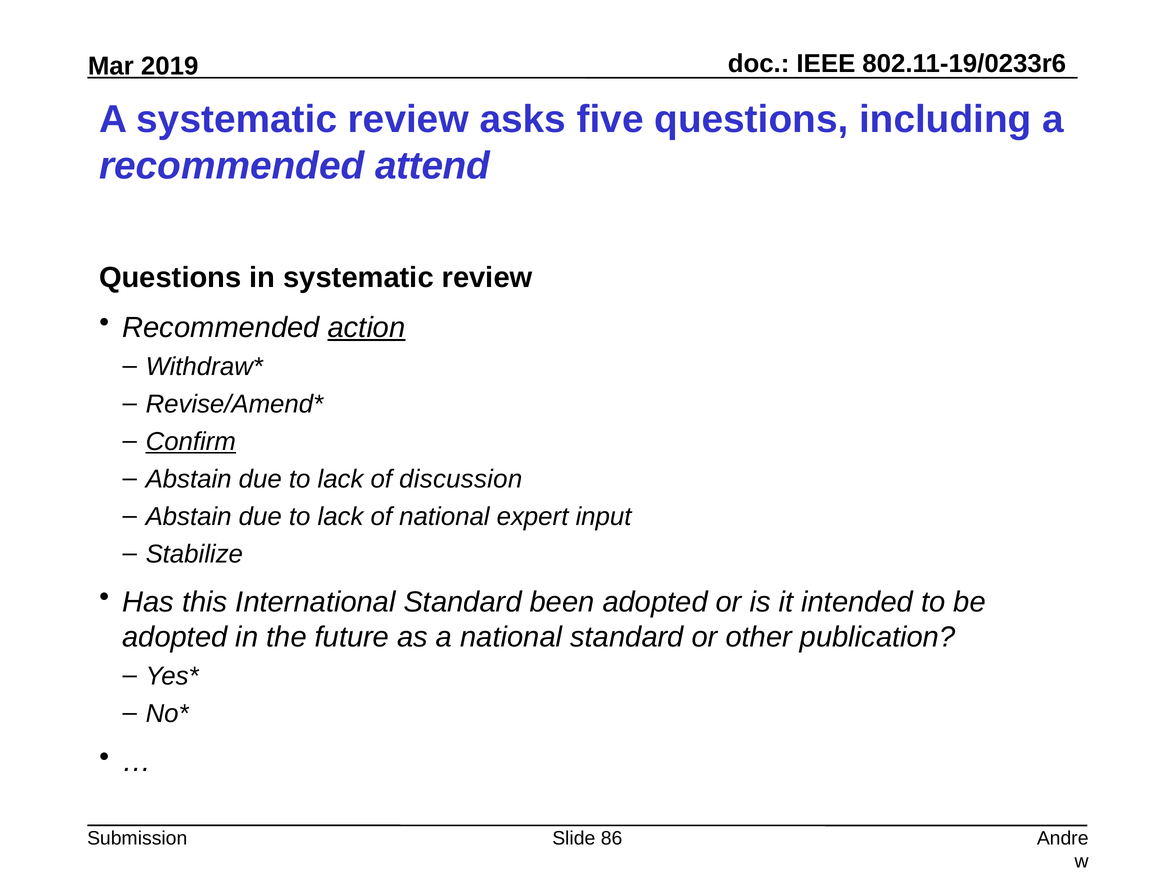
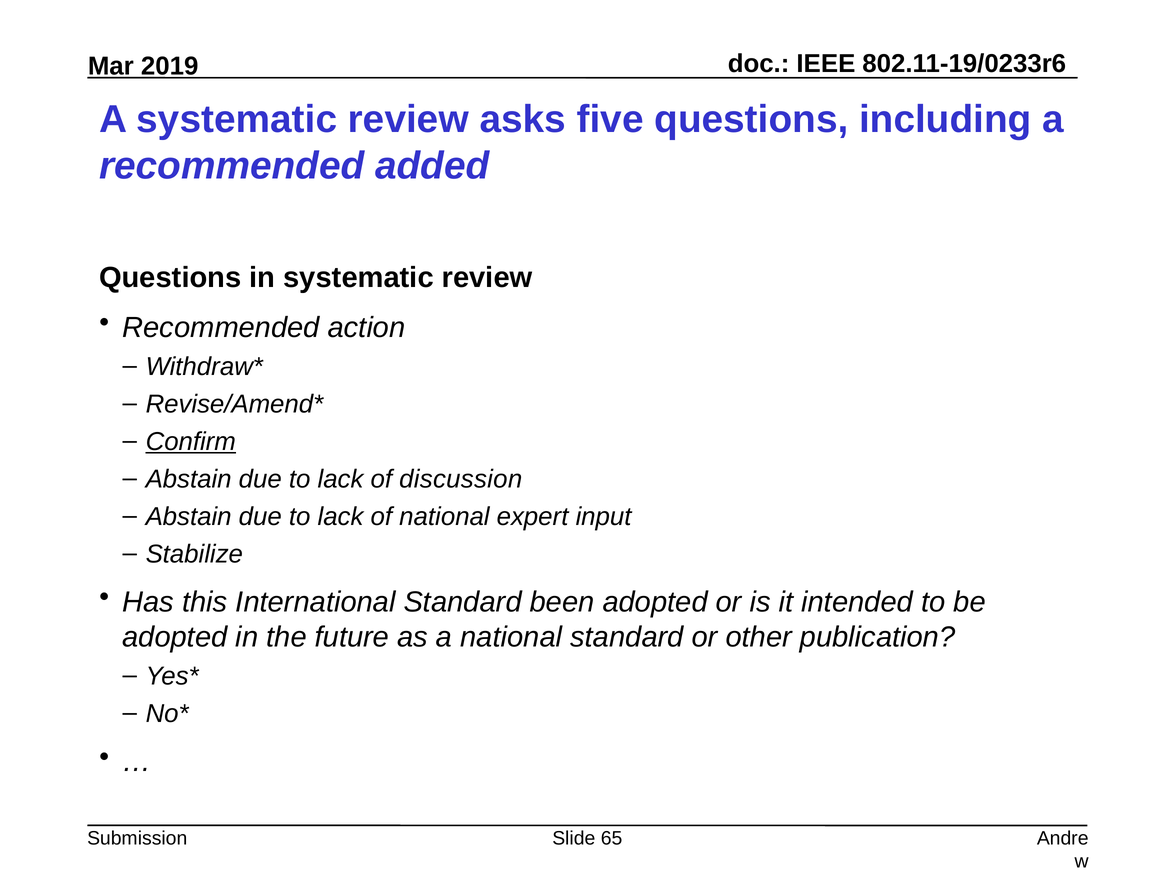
attend: attend -> added
action underline: present -> none
86: 86 -> 65
